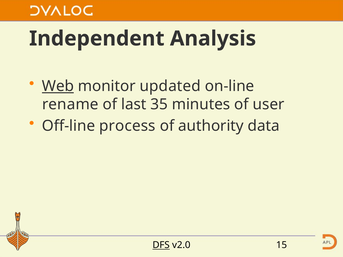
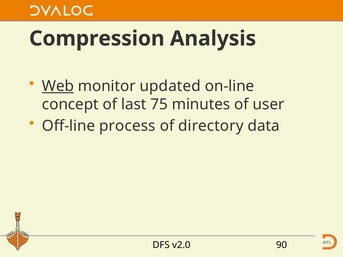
Independent: Independent -> Compression
rename: rename -> concept
35: 35 -> 75
authority: authority -> directory
DFS underline: present -> none
15: 15 -> 90
